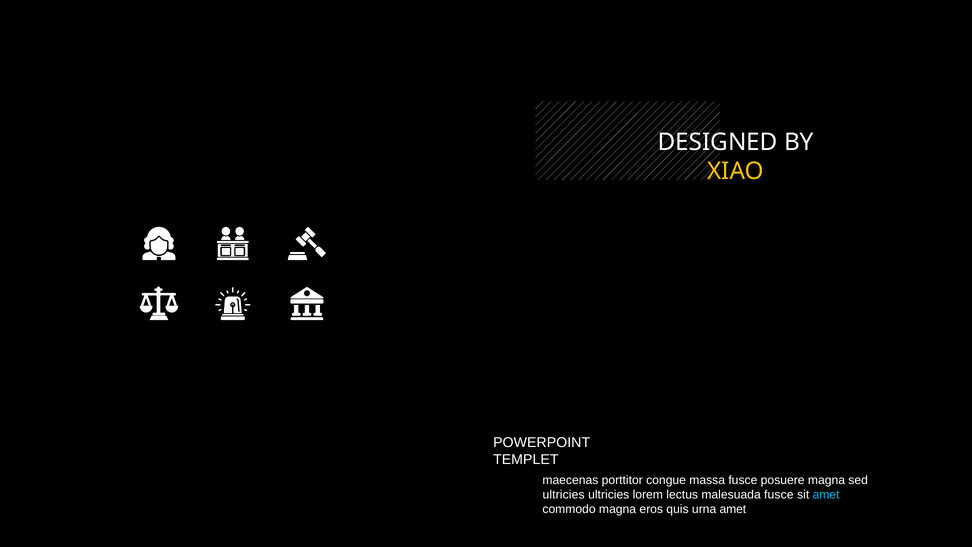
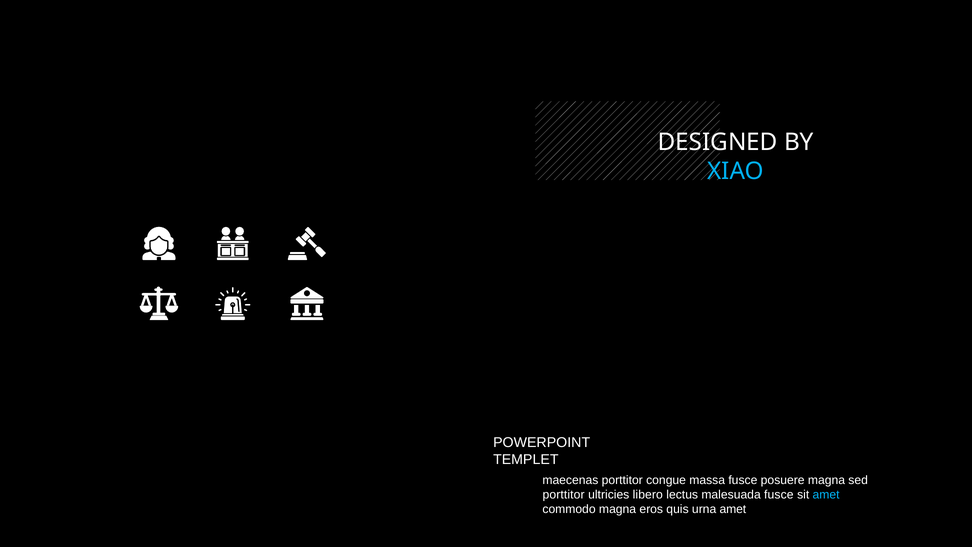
XIAO colour: yellow -> light blue
ultricies at (564, 494): ultricies -> porttitor
lorem: lorem -> libero
